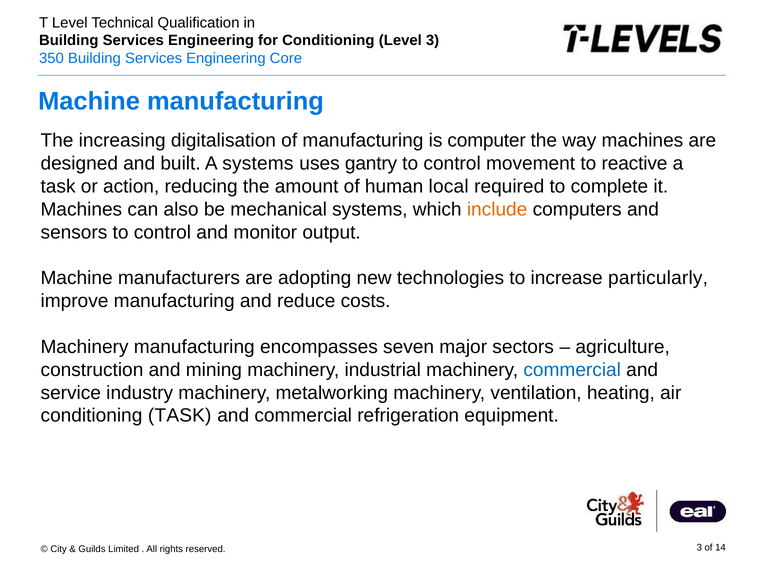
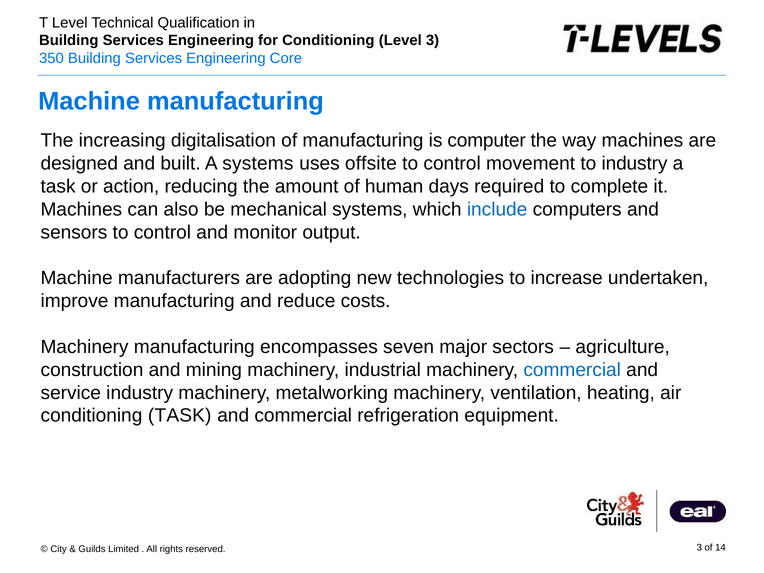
gantry: gantry -> offsite
to reactive: reactive -> industry
local: local -> days
include colour: orange -> blue
particularly: particularly -> undertaken
